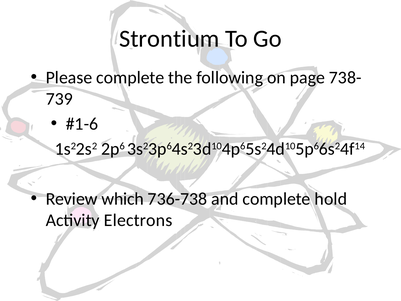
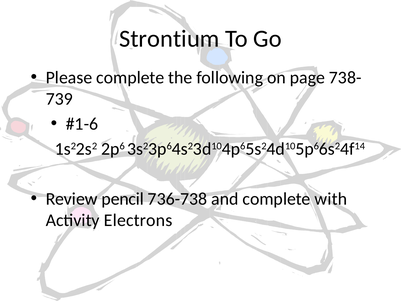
which: which -> pencil
hold: hold -> with
